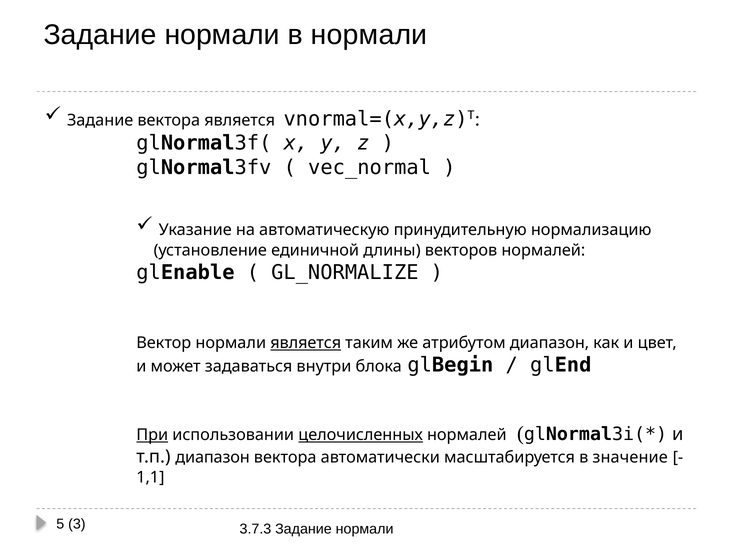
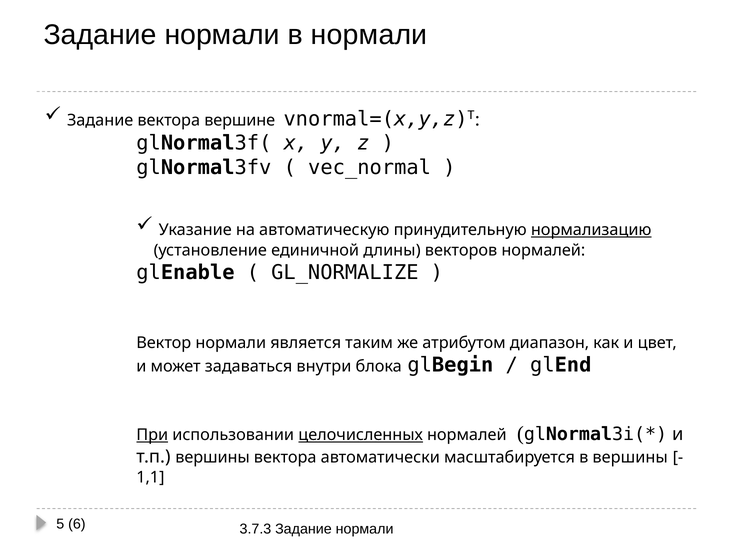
вектора является: является -> вершине
нормализацию underline: none -> present
является at (306, 343) underline: present -> none
т.п диапазон: диапазон -> вершины
в значение: значение -> вершины
3: 3 -> 6
